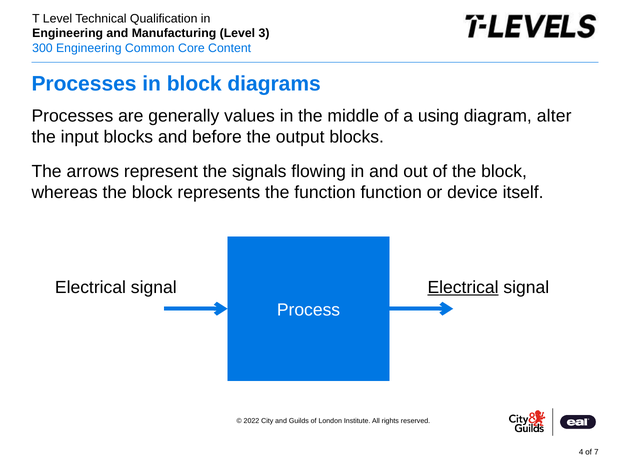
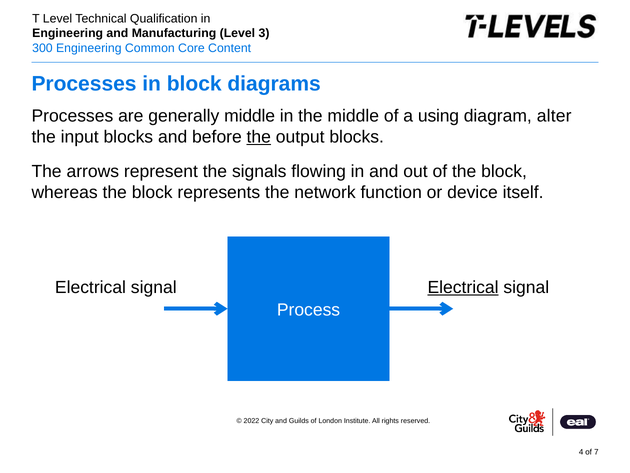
generally values: values -> middle
the at (259, 137) underline: none -> present
the function: function -> network
